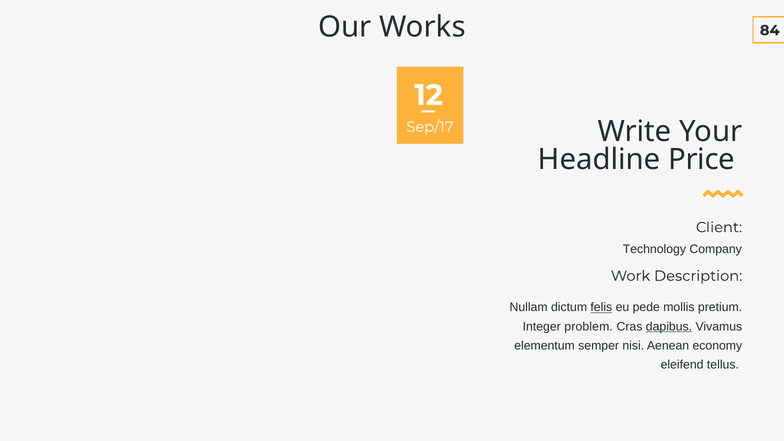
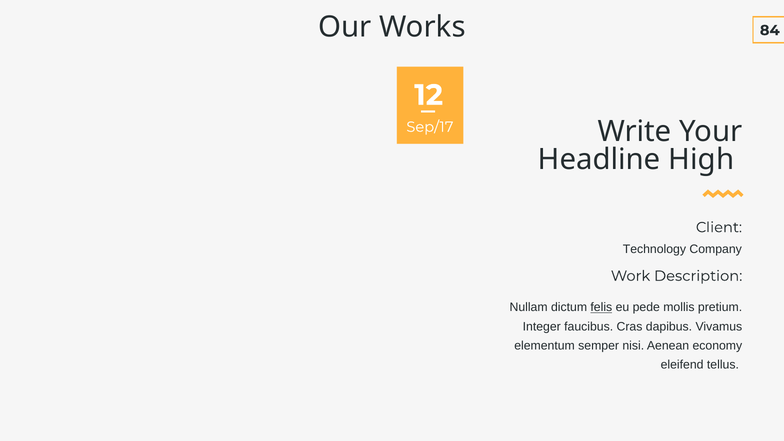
Price: Price -> High
problem: problem -> faucibus
dapibus underline: present -> none
